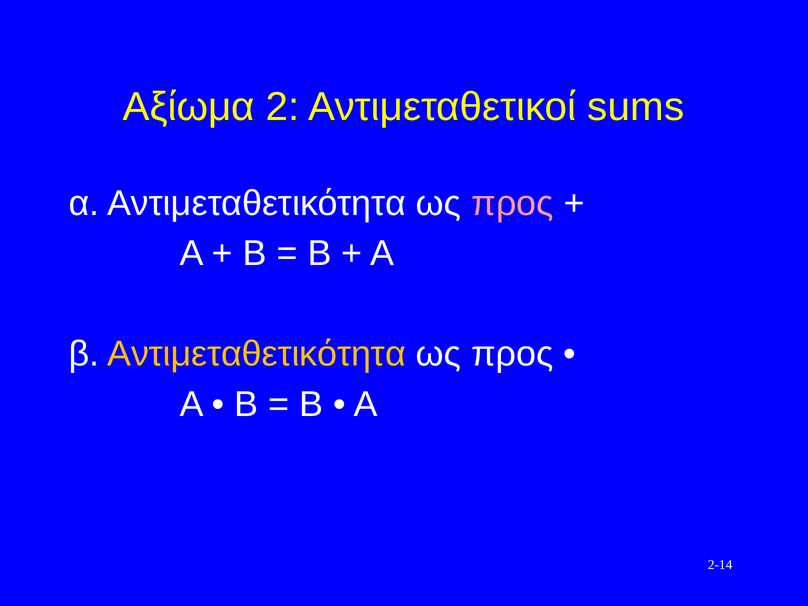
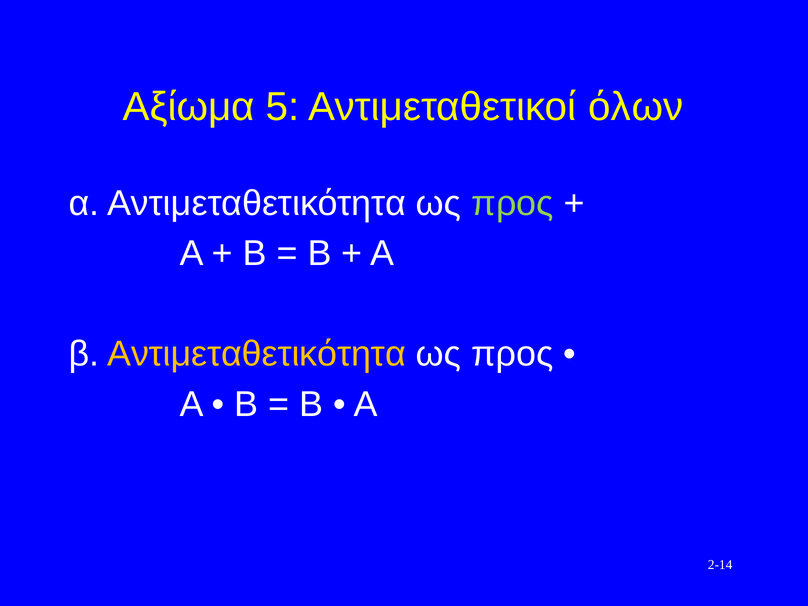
2: 2 -> 5
sums: sums -> όλων
προς at (512, 203) colour: pink -> light green
